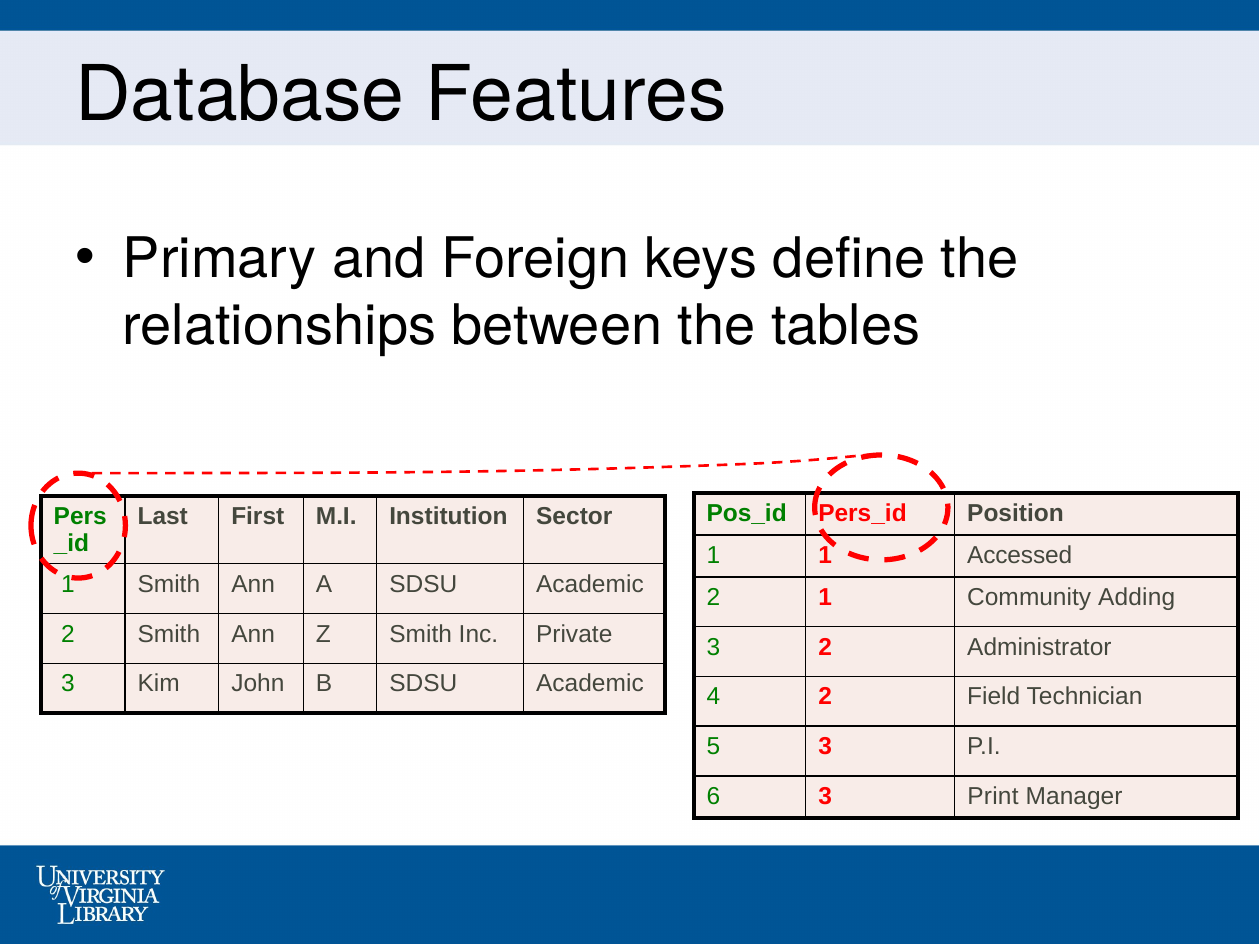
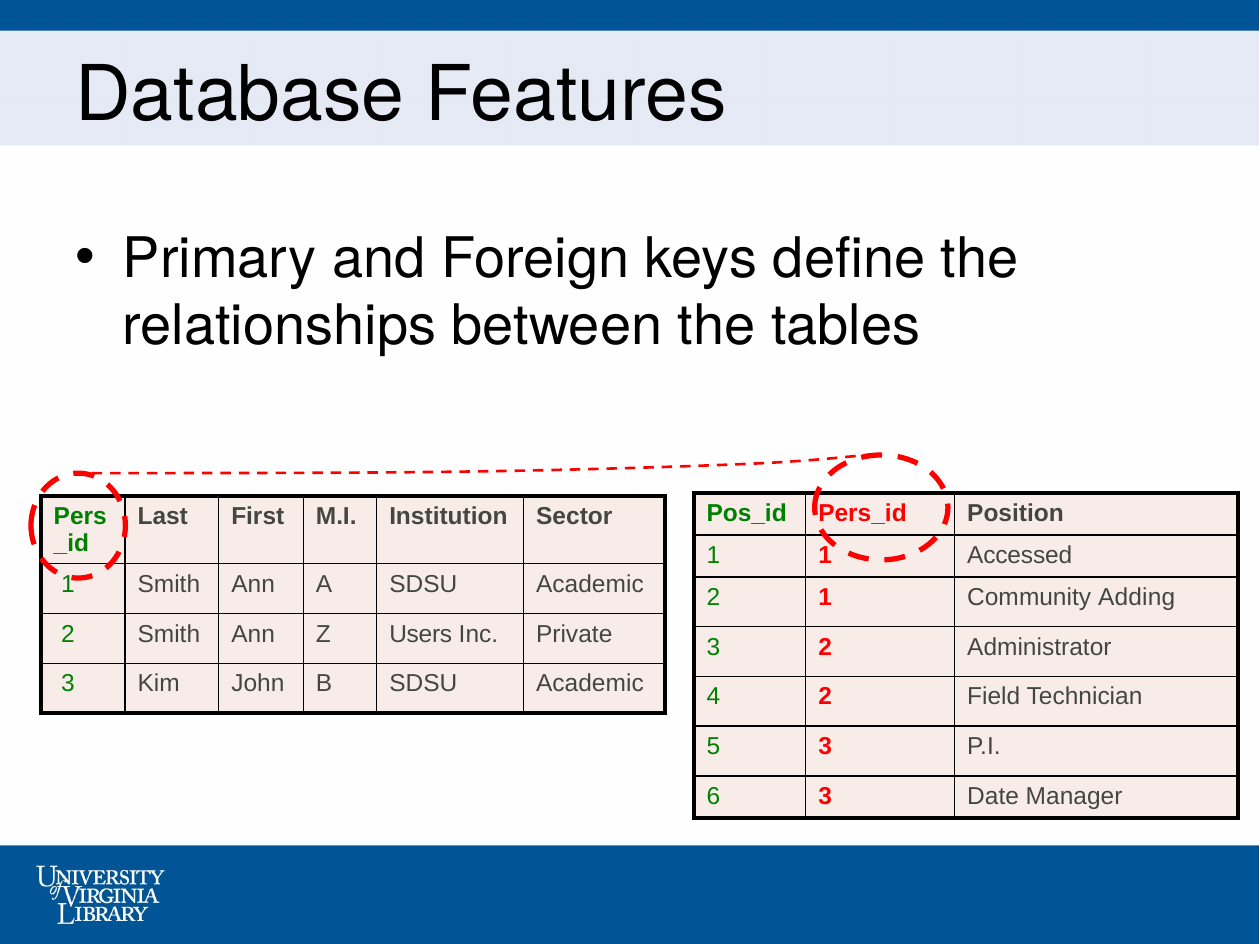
Z Smith: Smith -> Users
Print: Print -> Date
